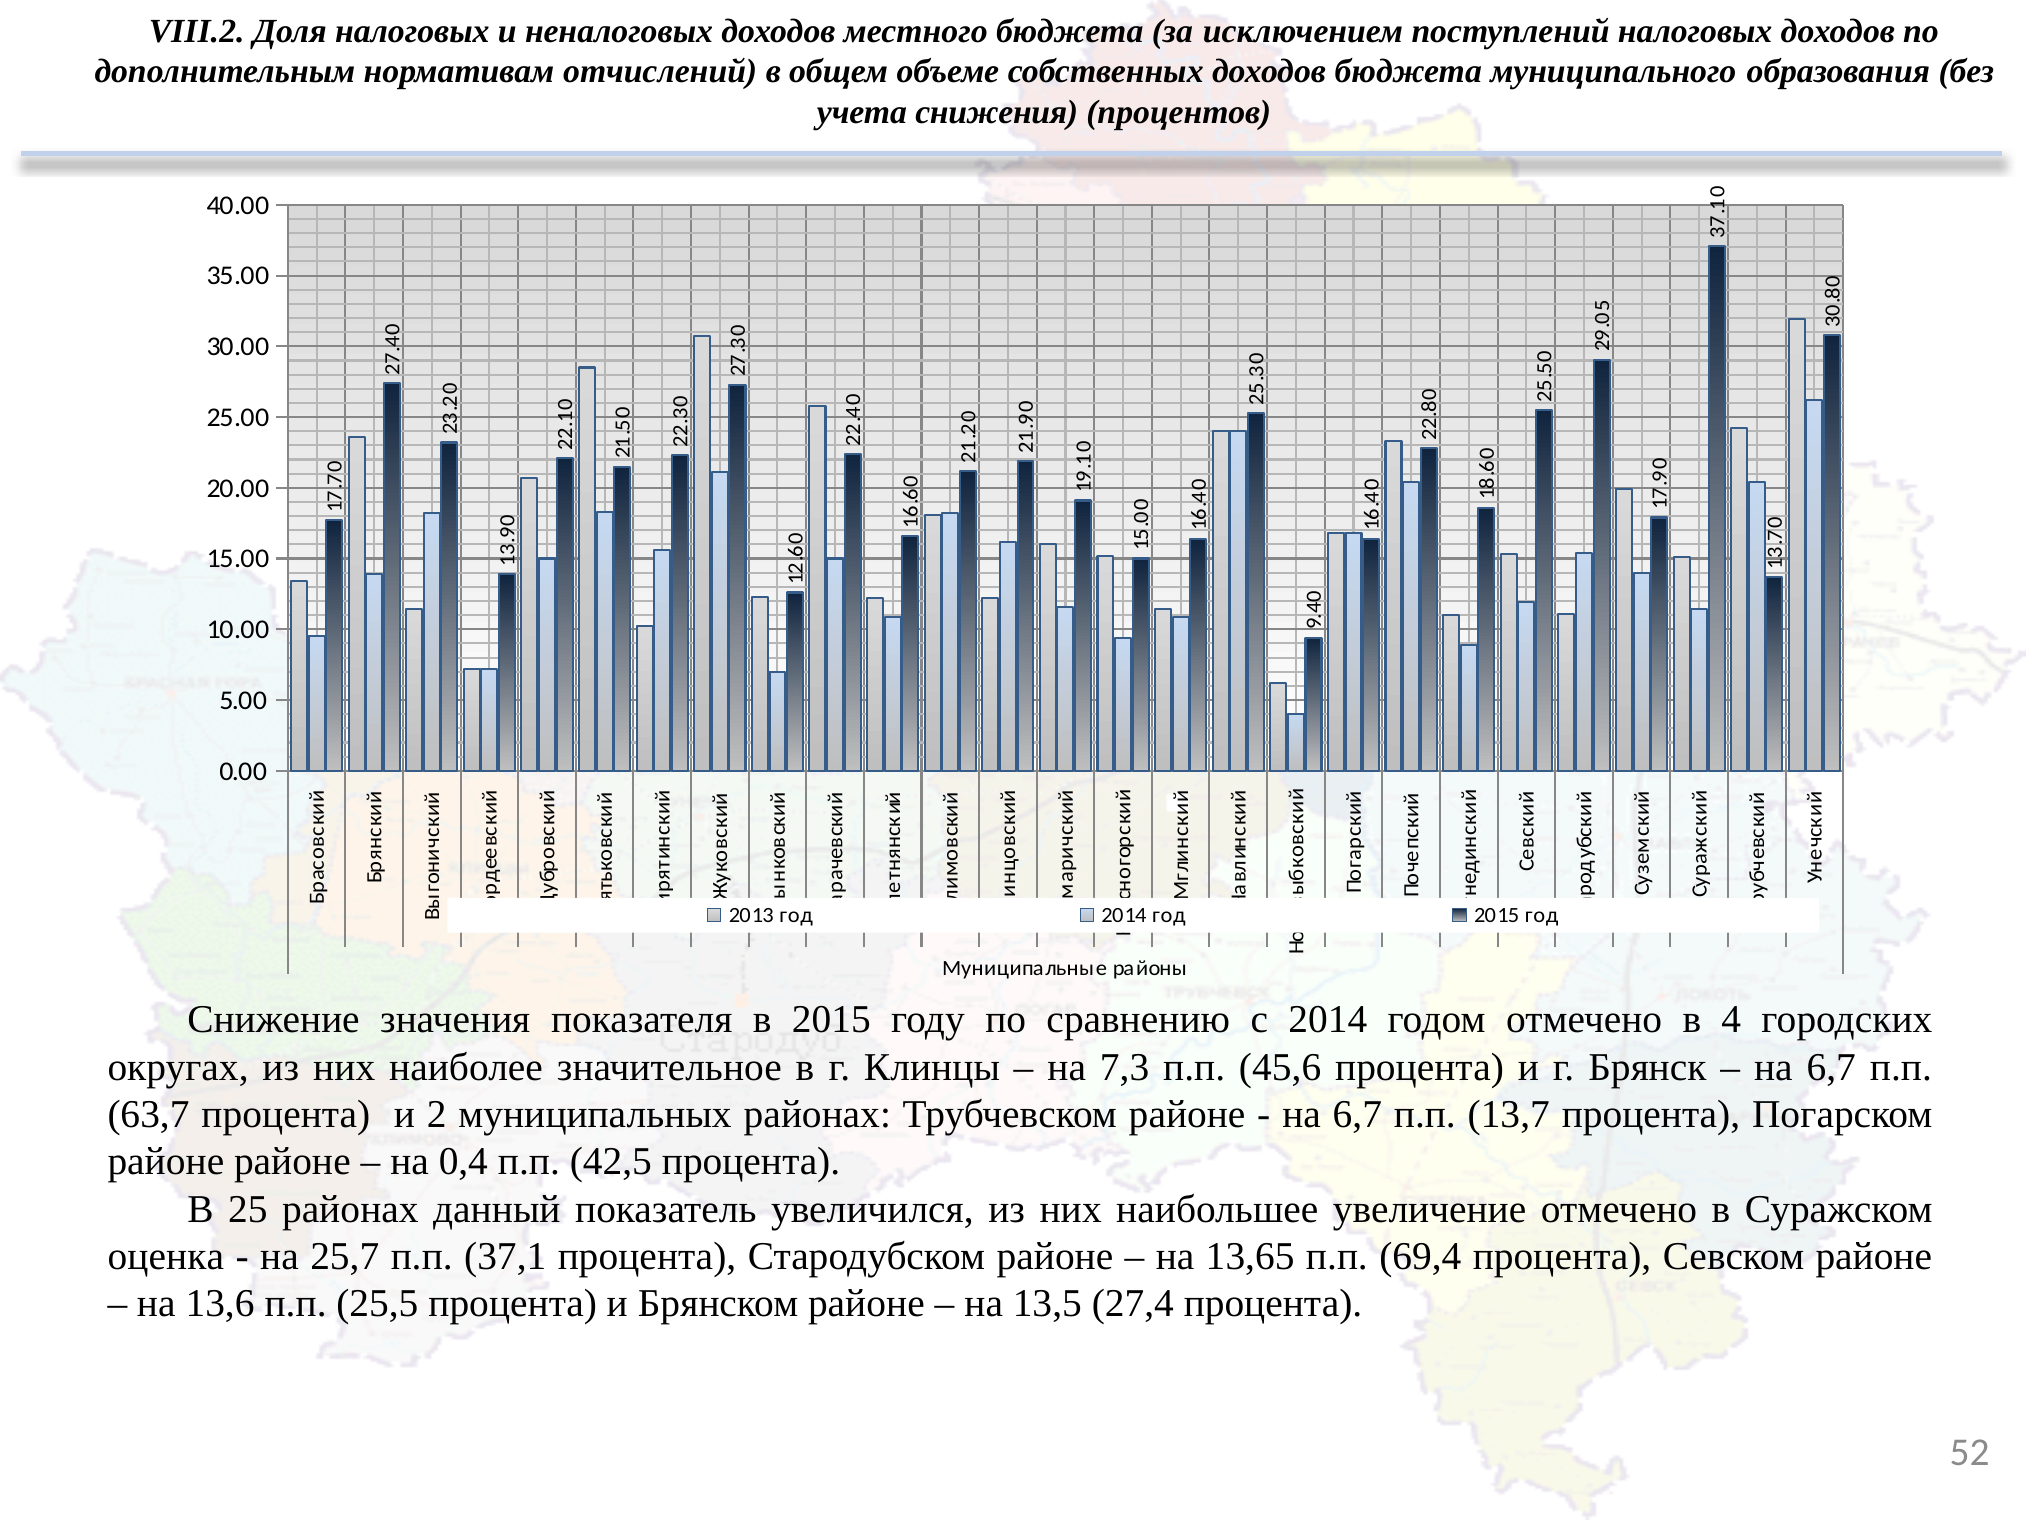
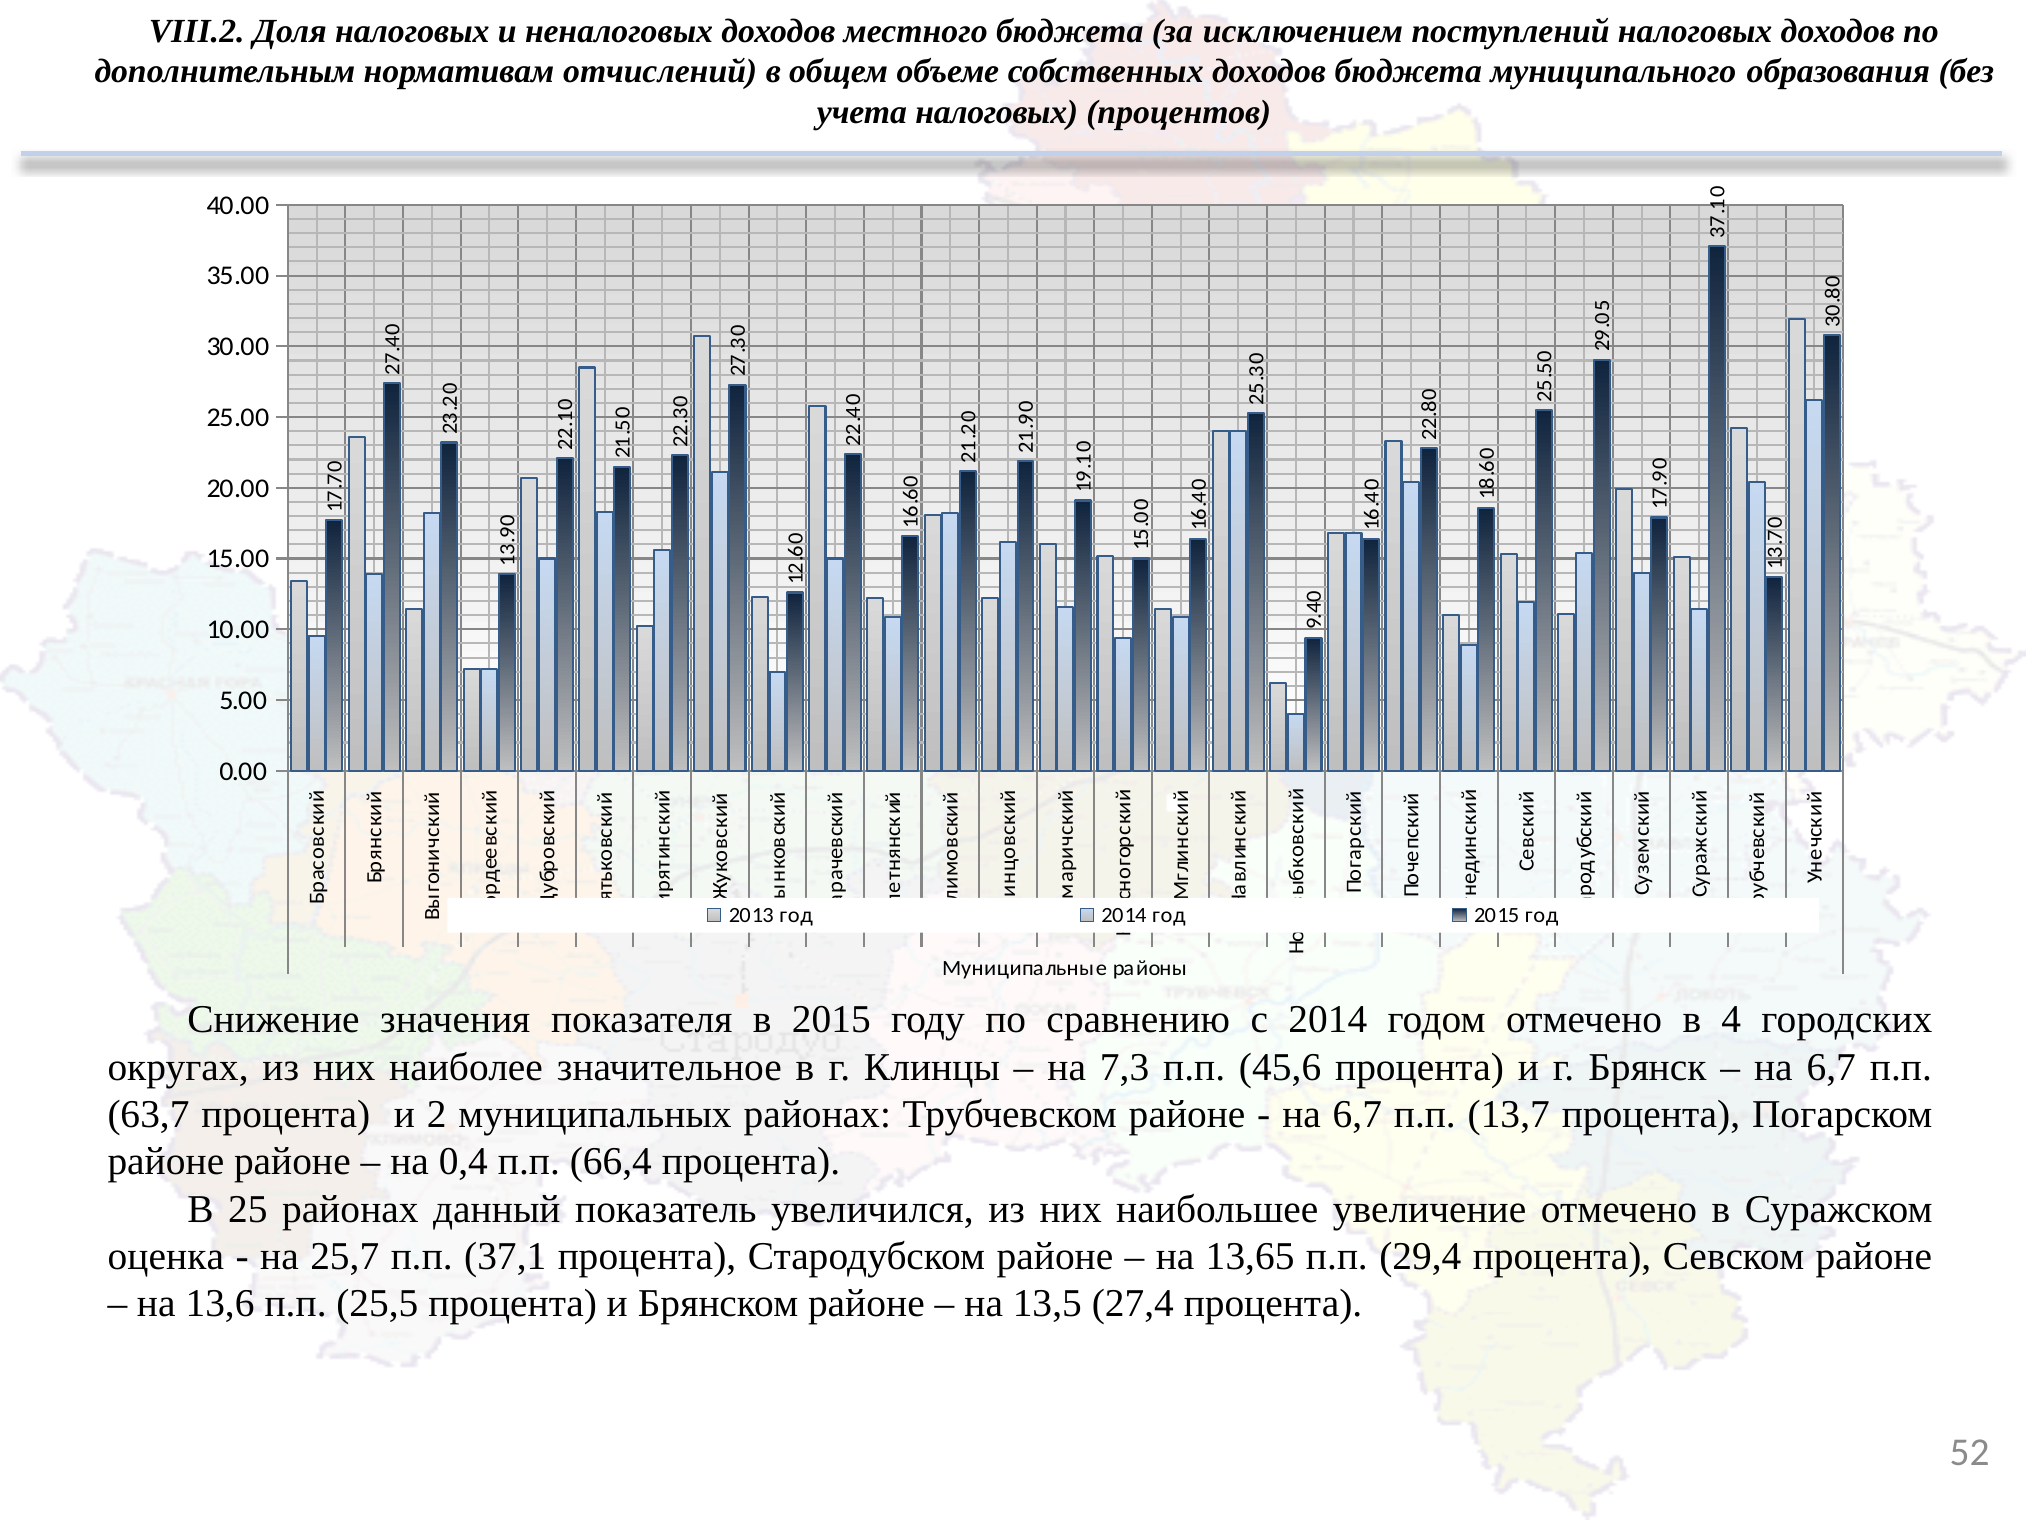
учета снижения: снижения -> налоговых
42,5: 42,5 -> 66,4
69,4: 69,4 -> 29,4
